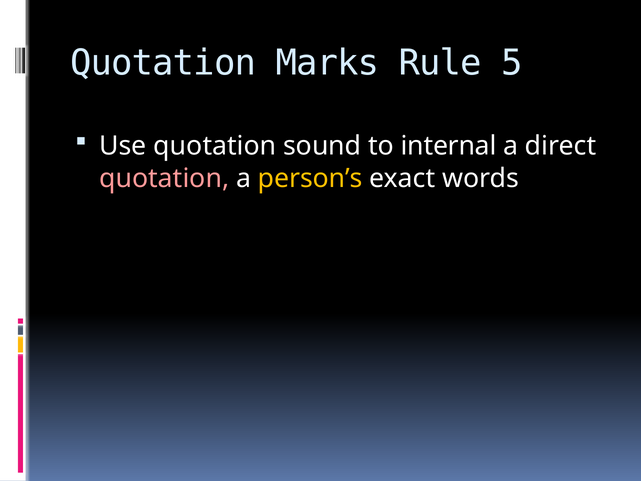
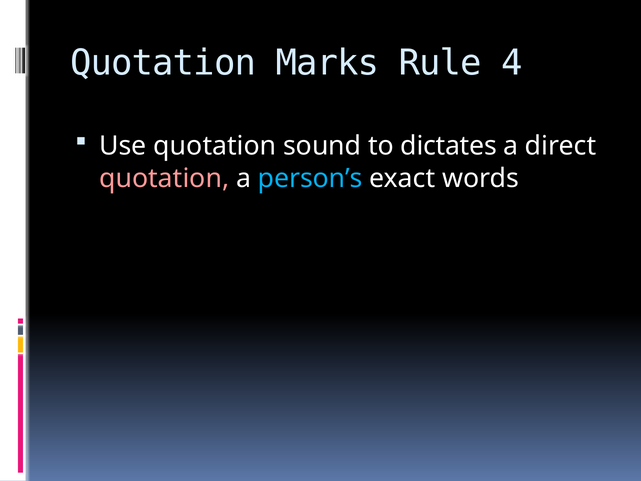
5: 5 -> 4
internal: internal -> dictates
person’s colour: yellow -> light blue
